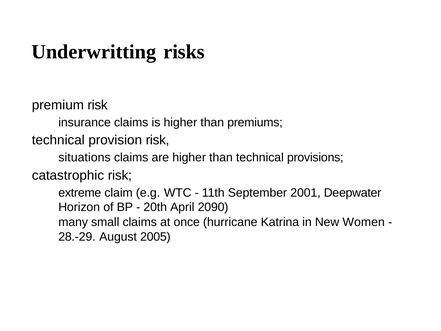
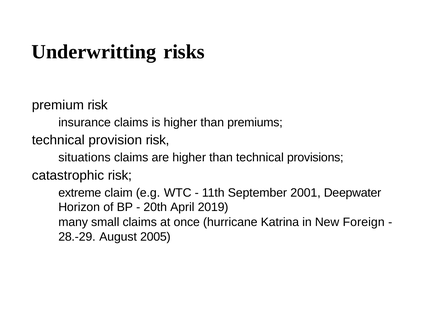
2090: 2090 -> 2019
Women: Women -> Foreign
